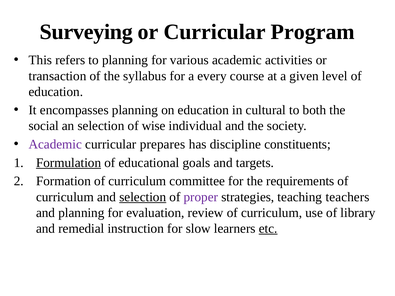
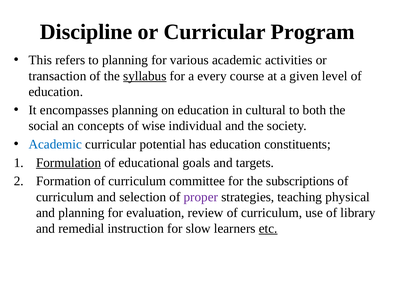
Surveying: Surveying -> Discipline
syllabus underline: none -> present
an selection: selection -> concepts
Academic at (55, 144) colour: purple -> blue
prepares: prepares -> potential
has discipline: discipline -> education
requirements: requirements -> subscriptions
selection at (143, 197) underline: present -> none
teachers: teachers -> physical
